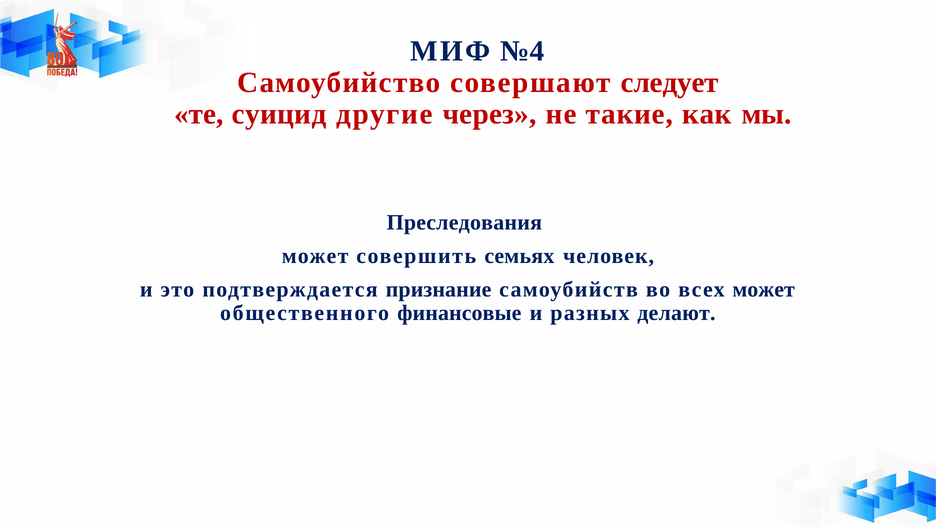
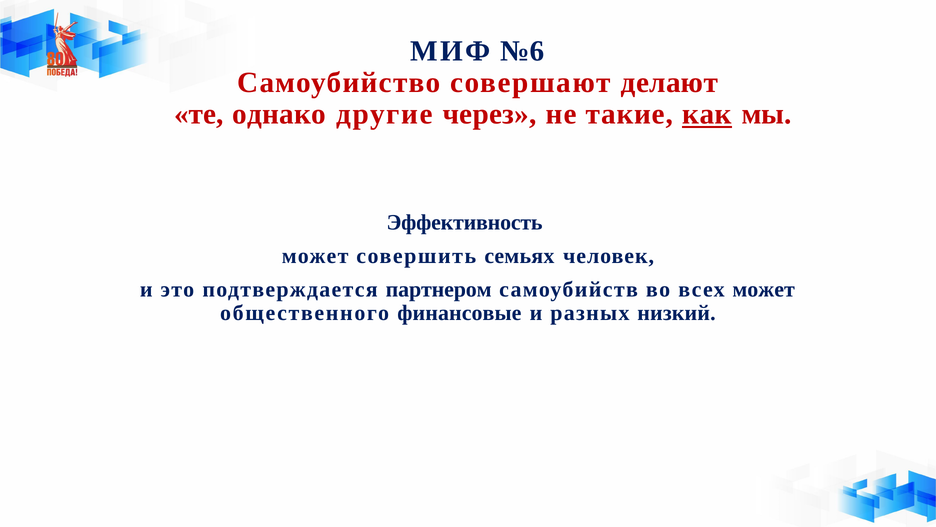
№4: №4 -> №6
следует: следует -> делают
суицид: суицид -> однако
как underline: none -> present
Преследования: Преследования -> Эффективность
признание: признание -> партнером
делают: делают -> низкий
